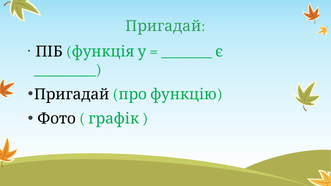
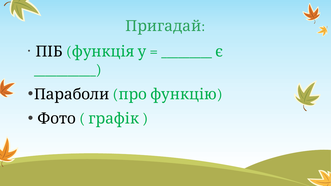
Пригадай at (72, 94): Пригадай -> Параболи
